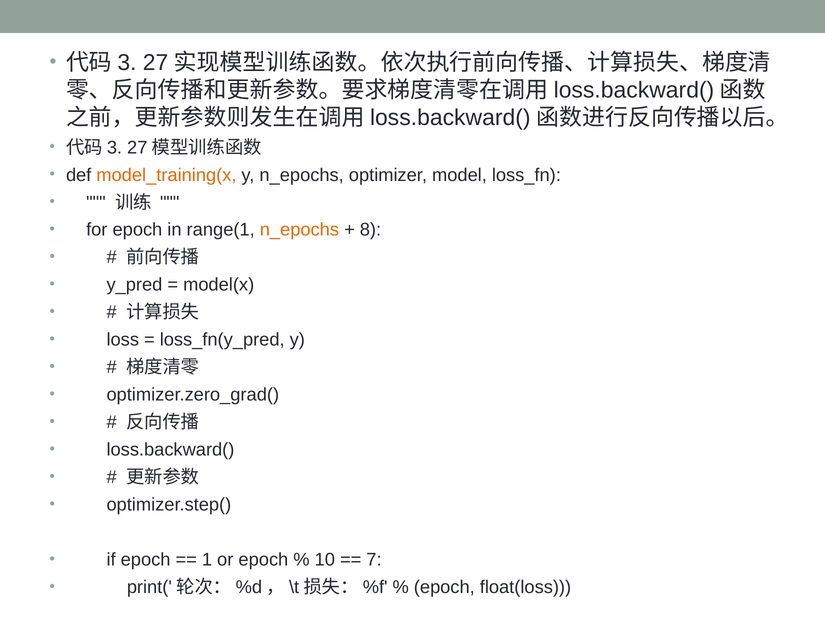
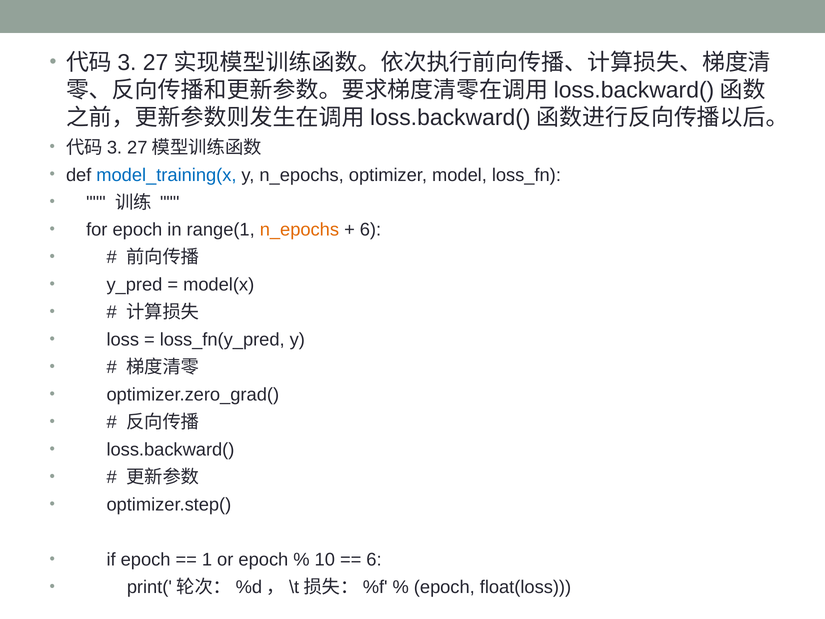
model_training(x colour: orange -> blue
8 at (370, 230): 8 -> 6
7 at (374, 560): 7 -> 6
